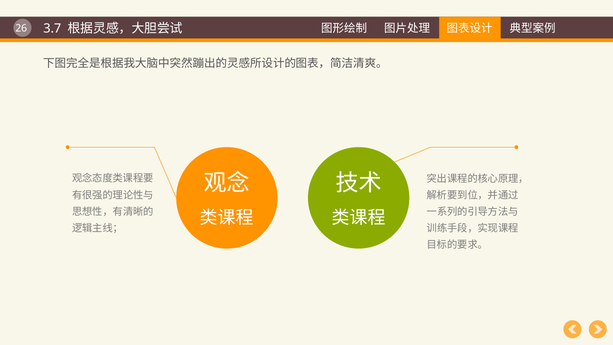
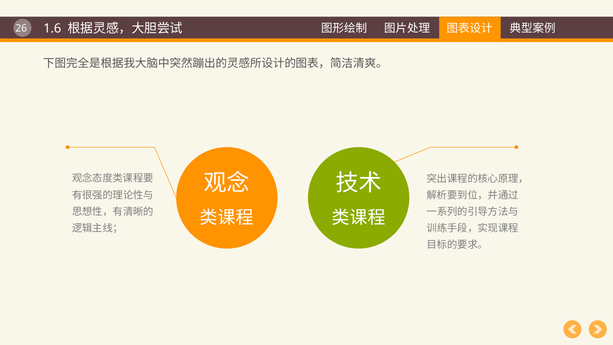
3.7: 3.7 -> 1.6
